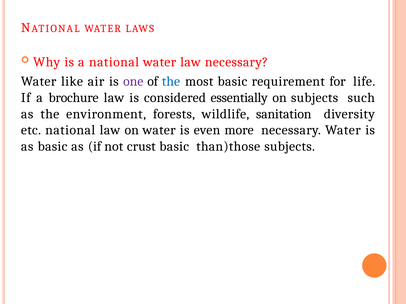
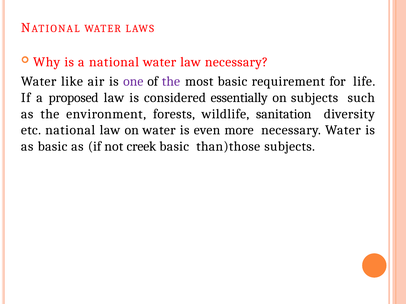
the at (171, 82) colour: blue -> purple
brochure: brochure -> proposed
crust: crust -> creek
